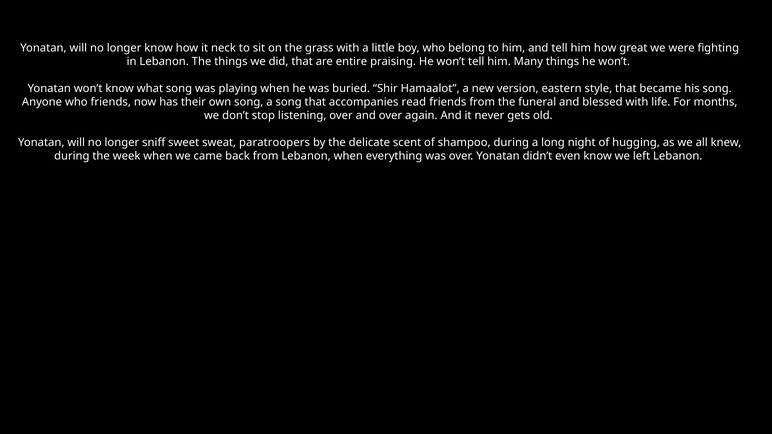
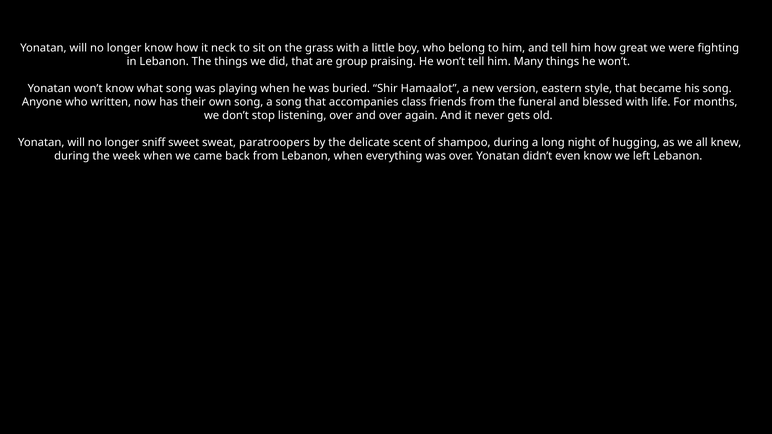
entire: entire -> group
who friends: friends -> written
read: read -> class
